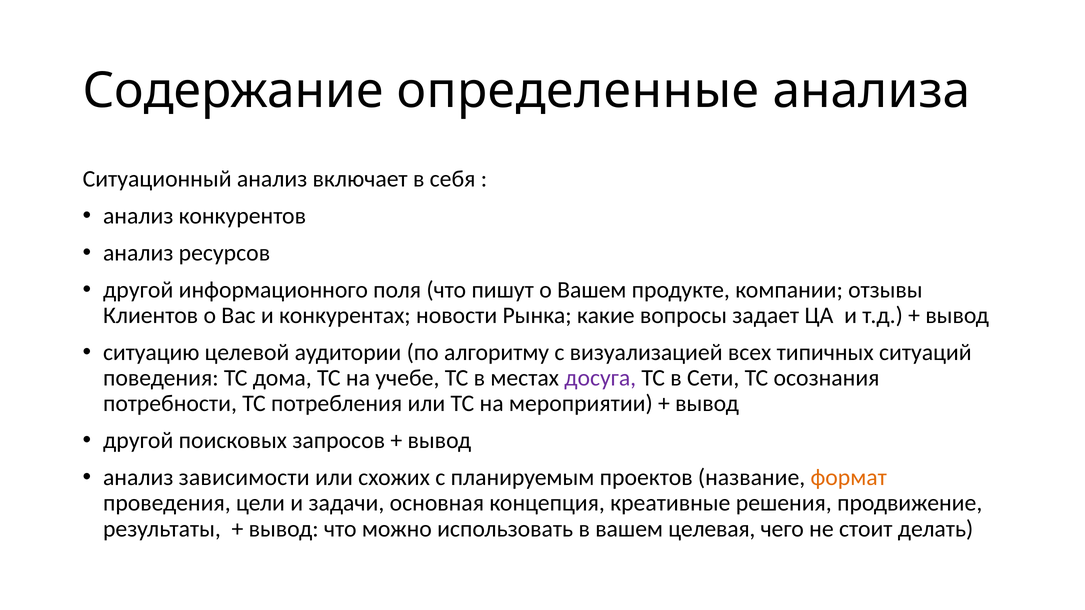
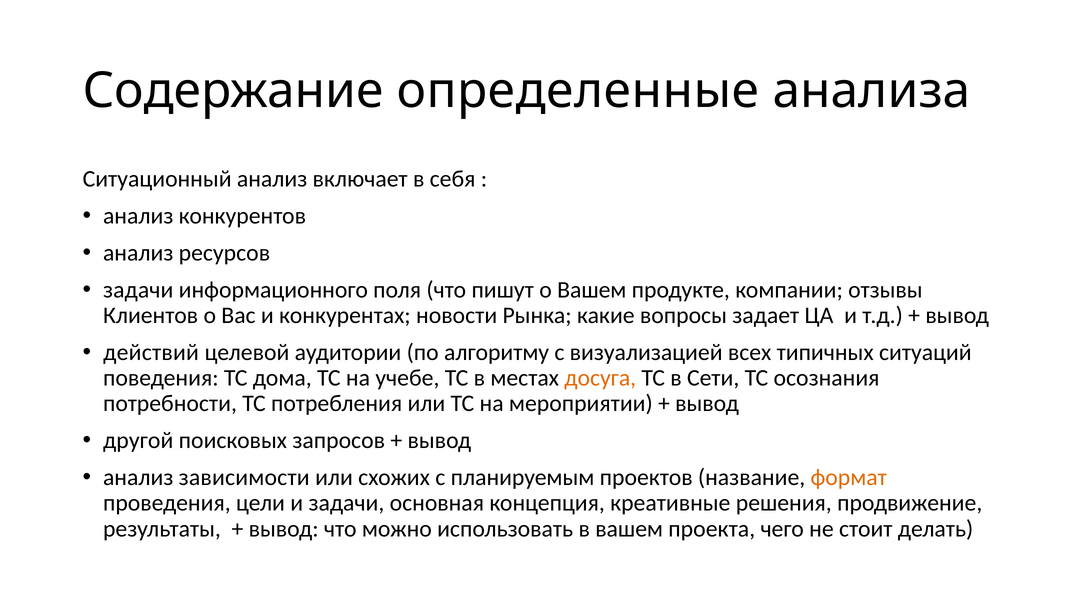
другой at (138, 290): другой -> задачи
ситуацию: ситуацию -> действий
досуга colour: purple -> orange
целевая: целевая -> проекта
